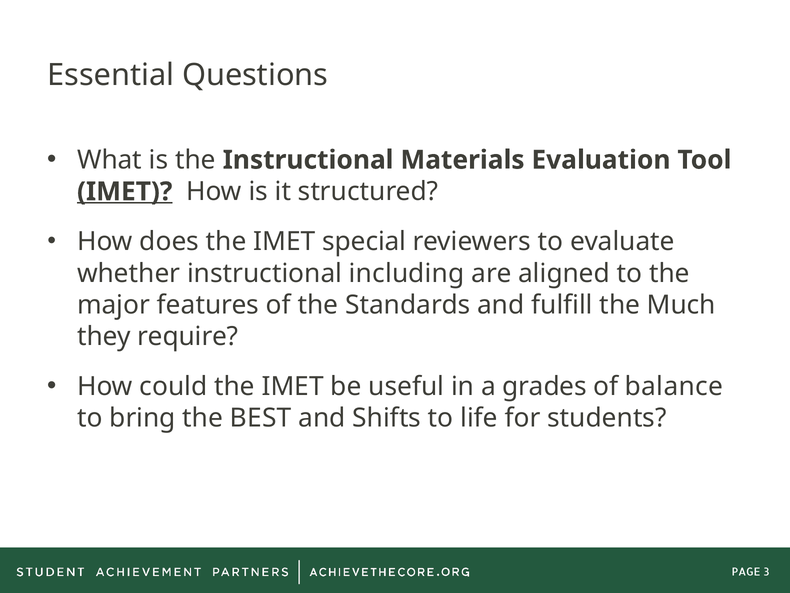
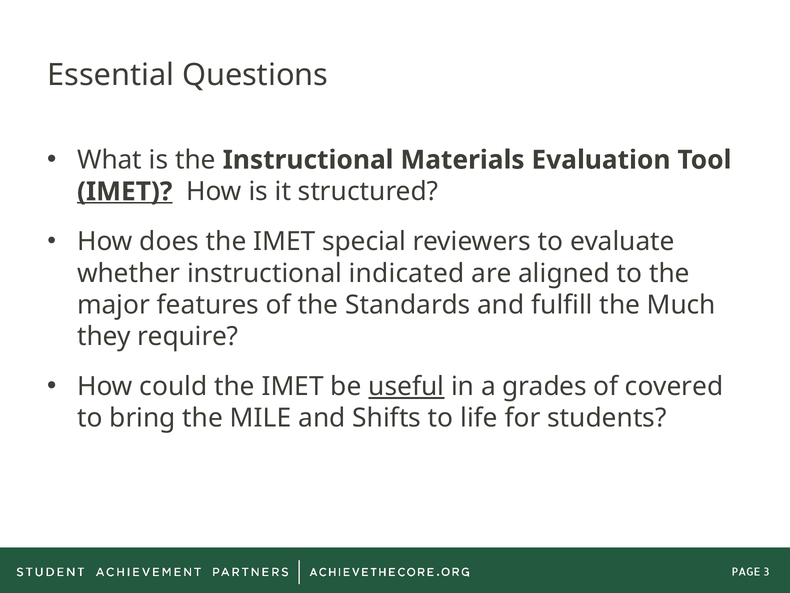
including: including -> indicated
useful underline: none -> present
balance: balance -> covered
BEST: BEST -> MILE
